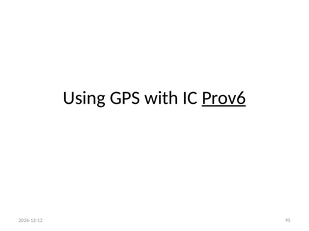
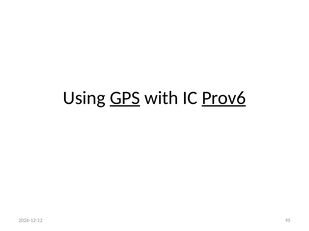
GPS underline: none -> present
